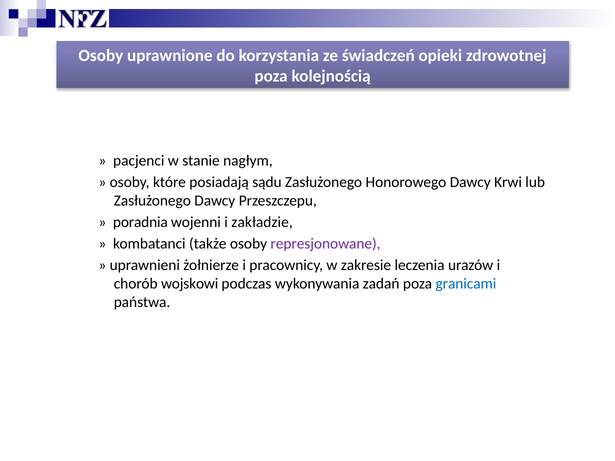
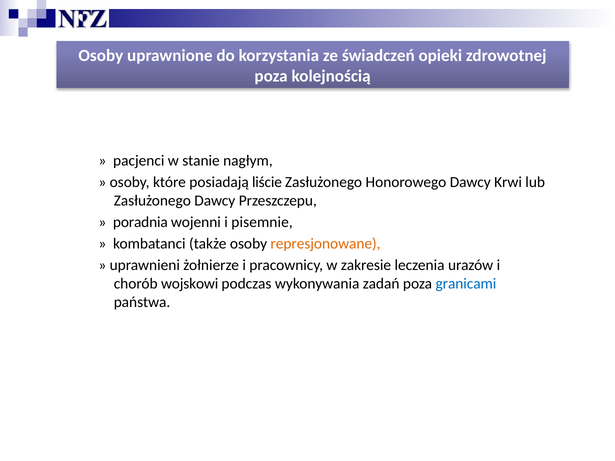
sądu: sądu -> liście
zakładzie: zakładzie -> pisemnie
represjonowane colour: purple -> orange
